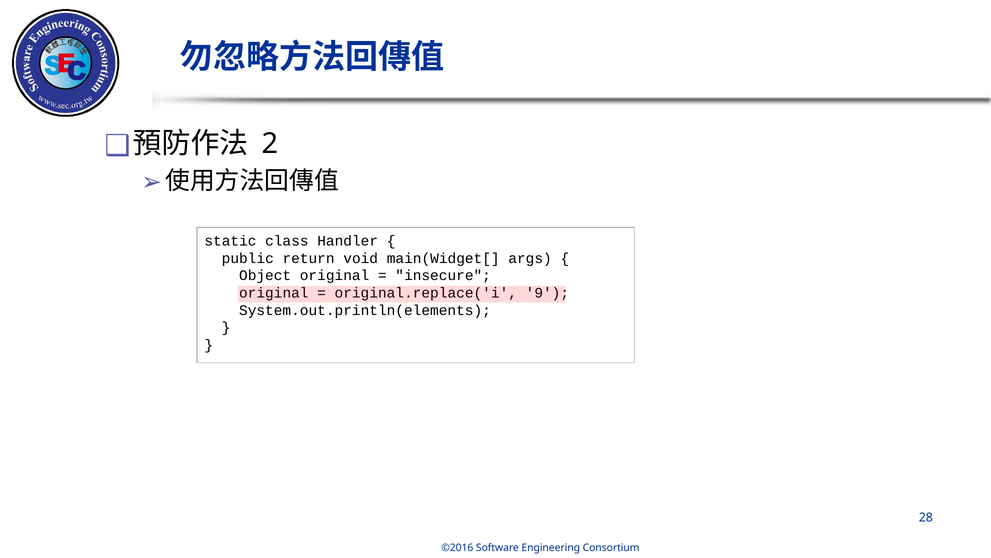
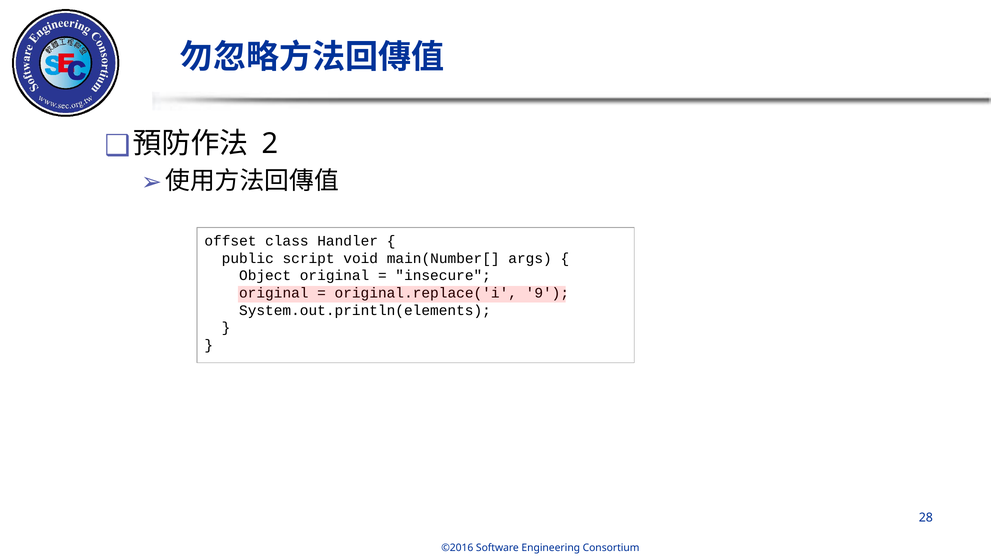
static: static -> offset
return: return -> script
main(Widget[: main(Widget[ -> main(Number[
